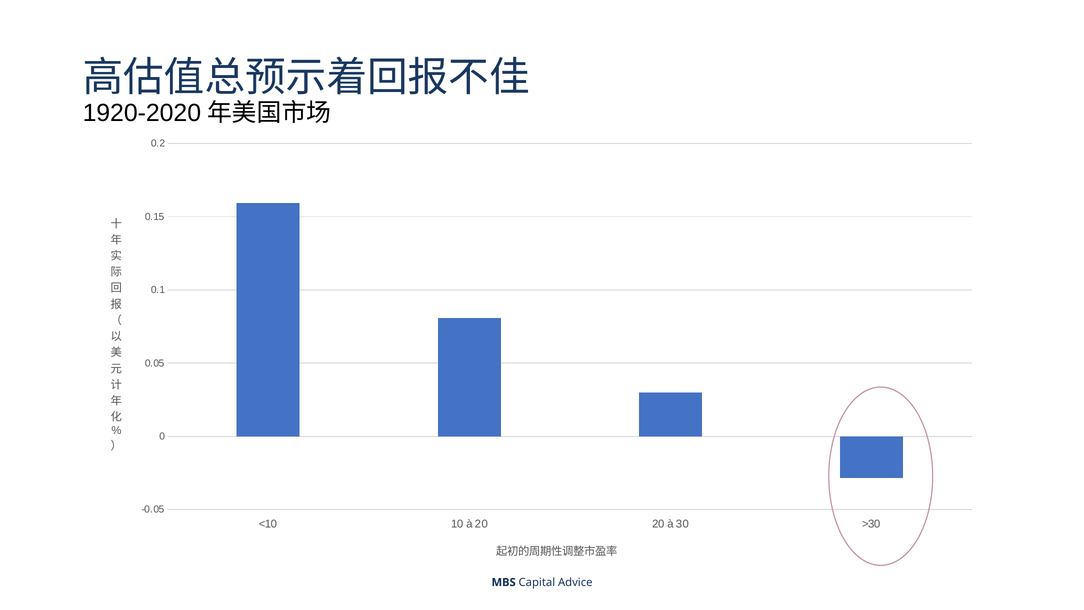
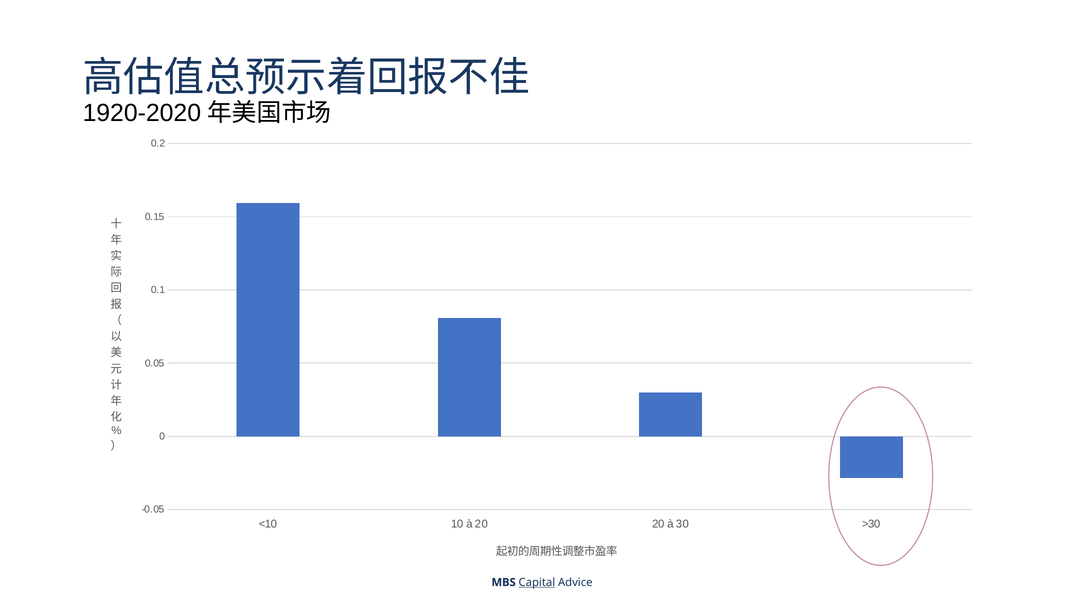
Capital underline: none -> present
